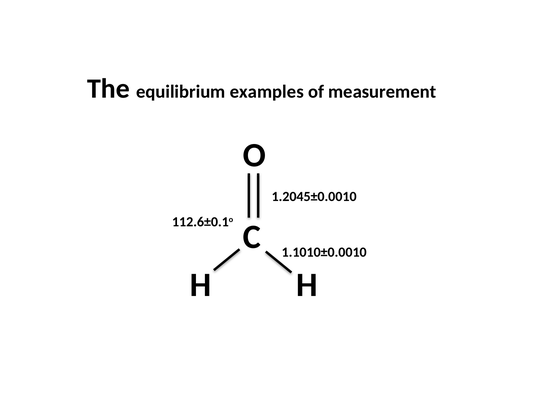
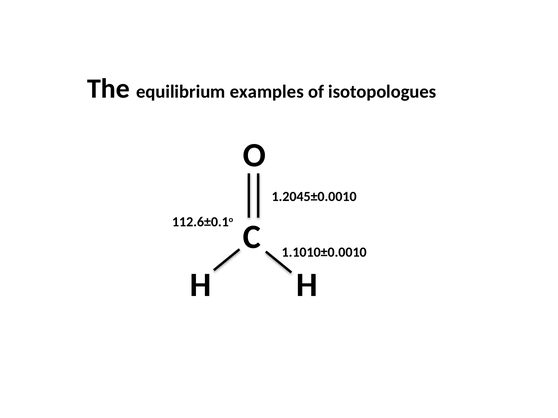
measurement: measurement -> isotopologues
